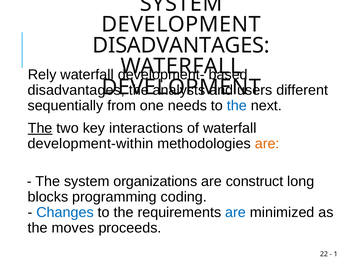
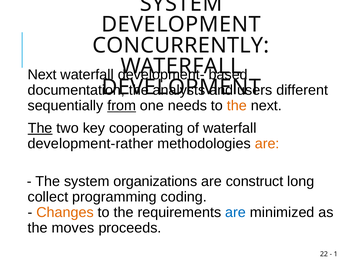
DISADVANTAGES at (181, 45): DISADVANTAGES -> CONCURRENTLY
Rely at (42, 75): Rely -> Next
disadvantages at (76, 90): disadvantages -> documentation
from underline: none -> present
the at (237, 106) colour: blue -> orange
interactions: interactions -> cooperating
development-within: development-within -> development-rather
blocks: blocks -> collect
Changes colour: blue -> orange
